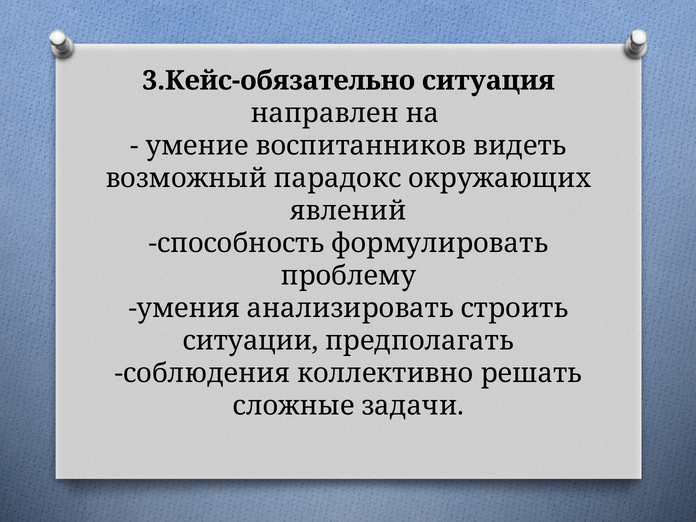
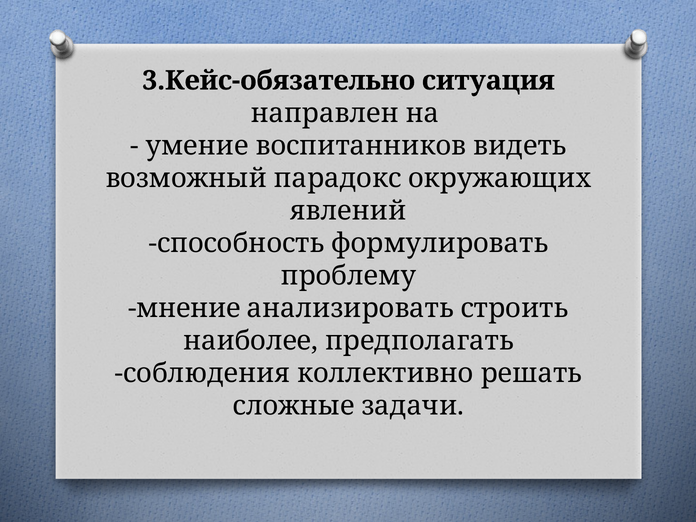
умения: умения -> мнение
ситуации: ситуации -> наиболее
